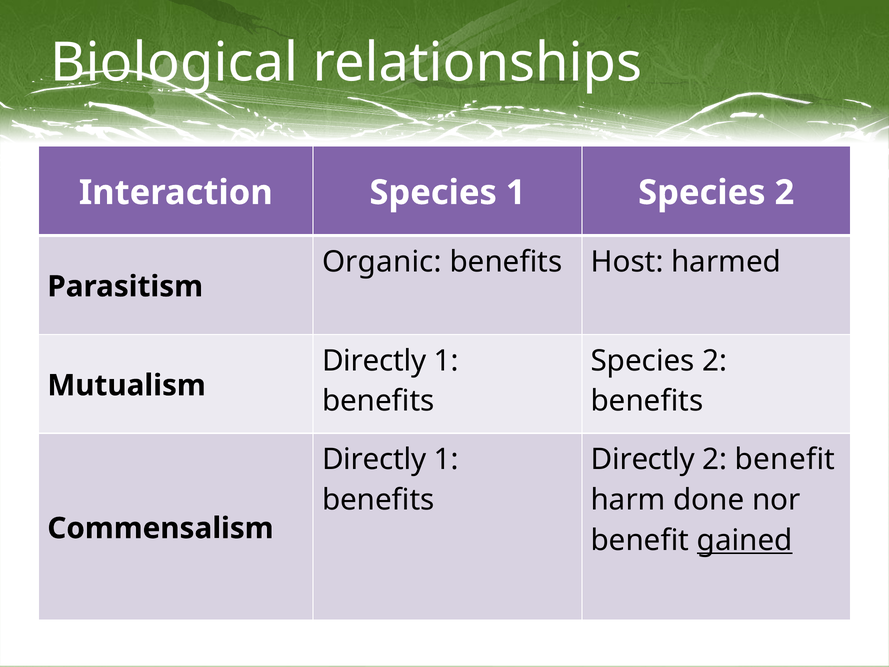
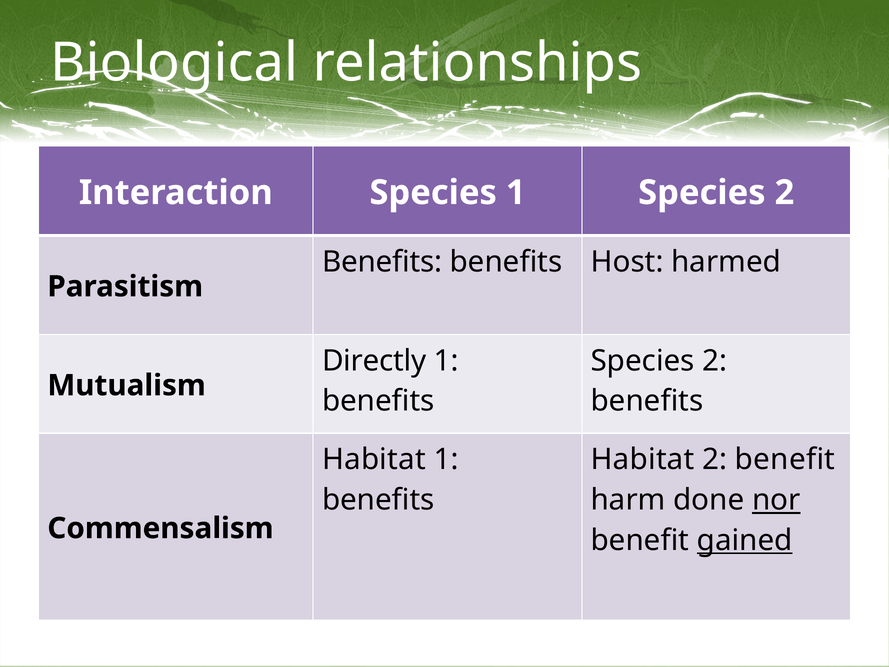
Organic at (382, 262): Organic -> Benefits
Directly at (374, 459): Directly -> Habitat
Directly at (643, 459): Directly -> Habitat
nor underline: none -> present
